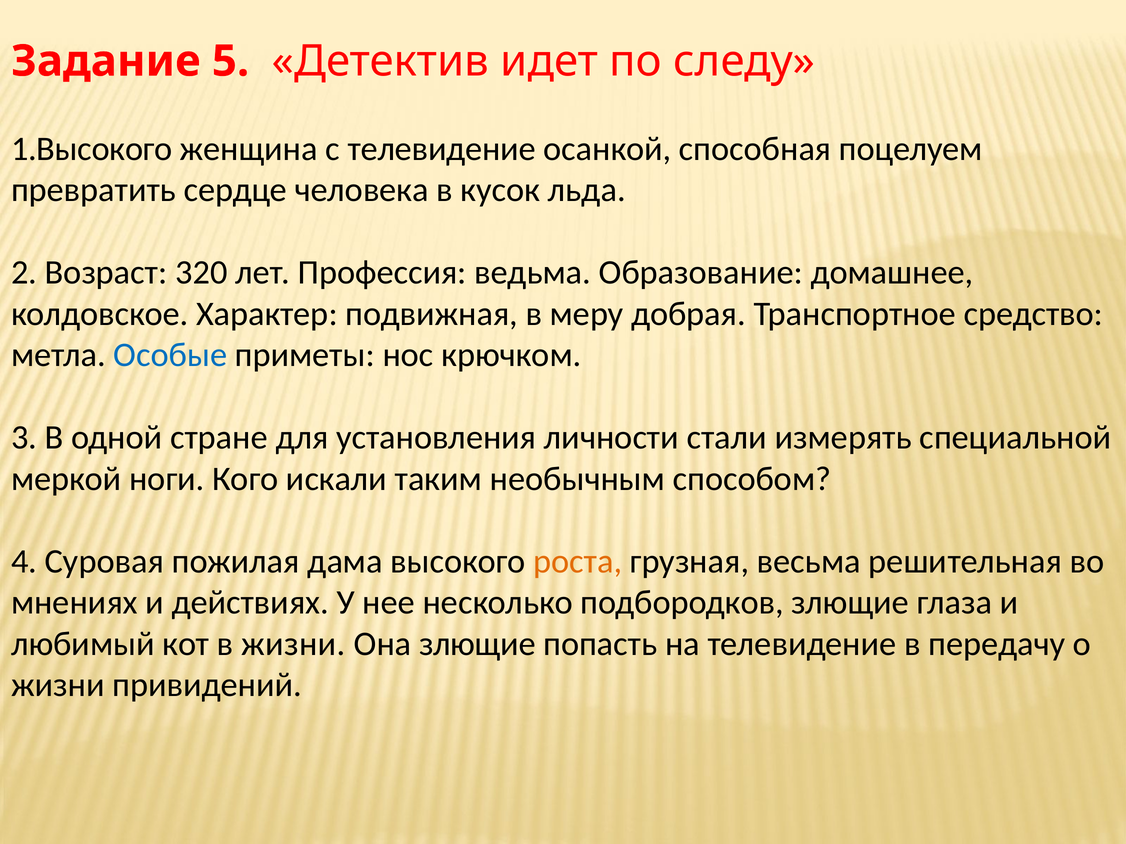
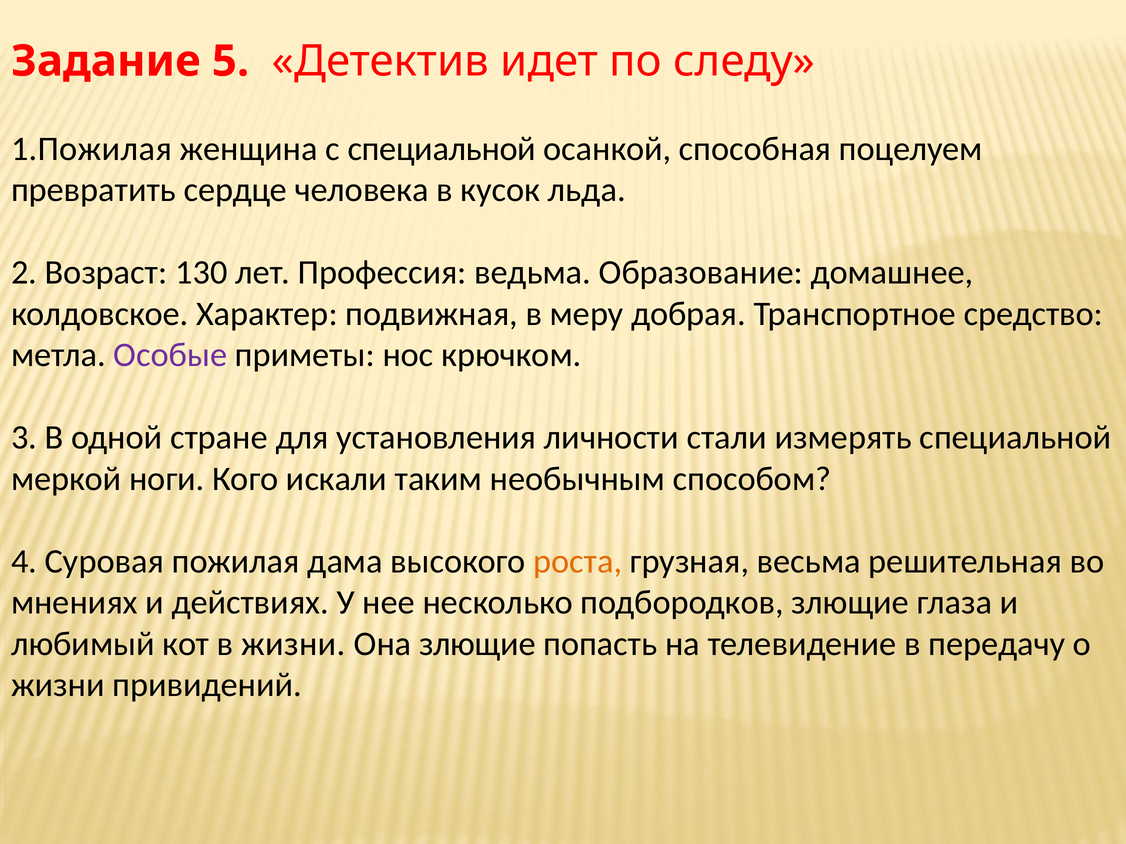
1.Высокого: 1.Высокого -> 1.Пожилая
с телевидение: телевидение -> специальной
320: 320 -> 130
Особые colour: blue -> purple
